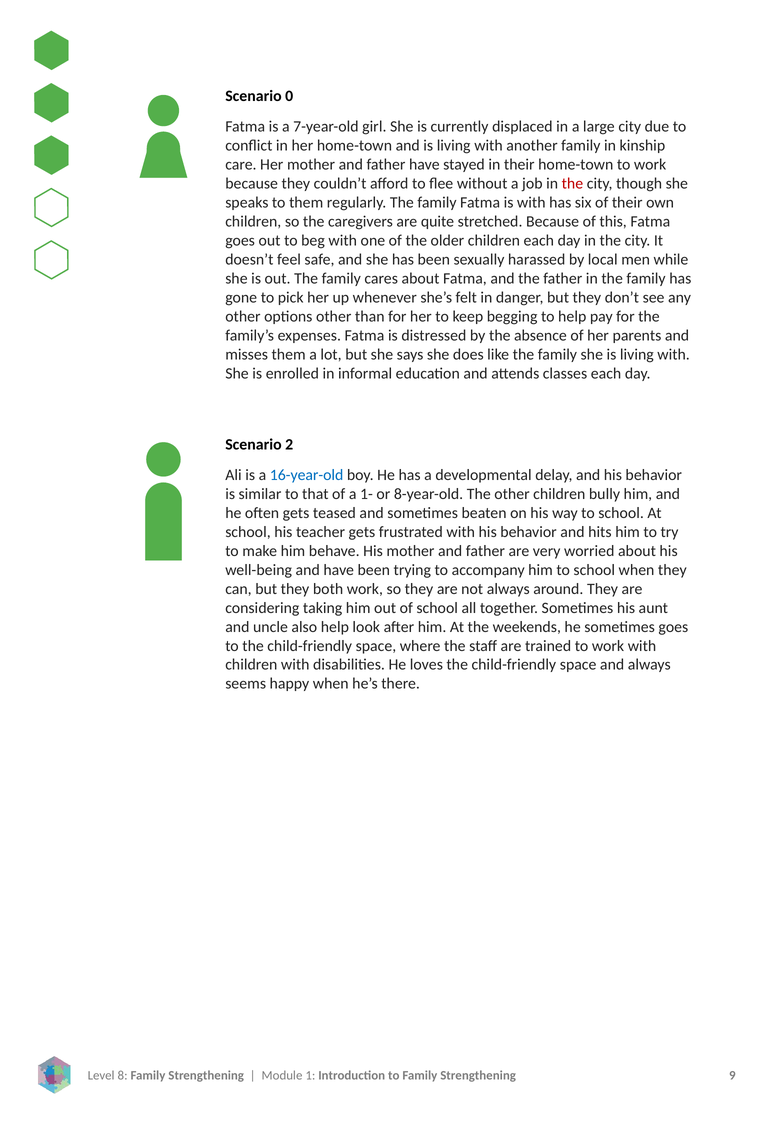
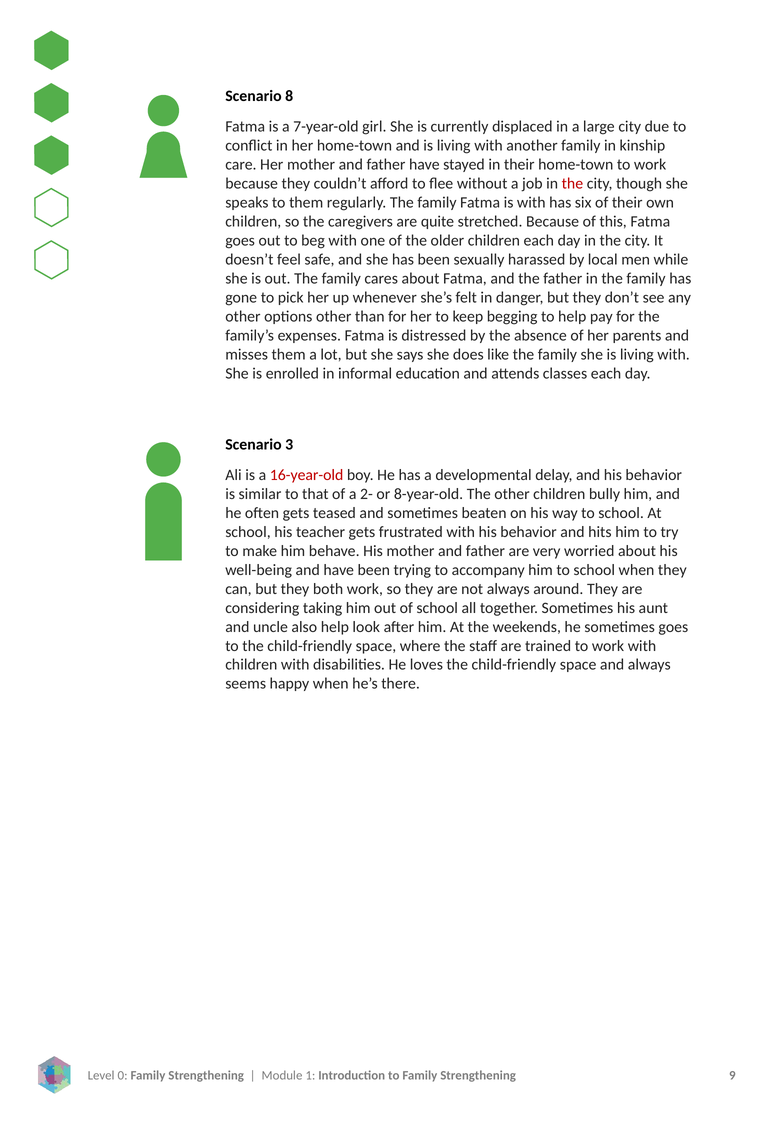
0: 0 -> 8
2: 2 -> 3
16-year-old colour: blue -> red
1-: 1- -> 2-
8: 8 -> 0
